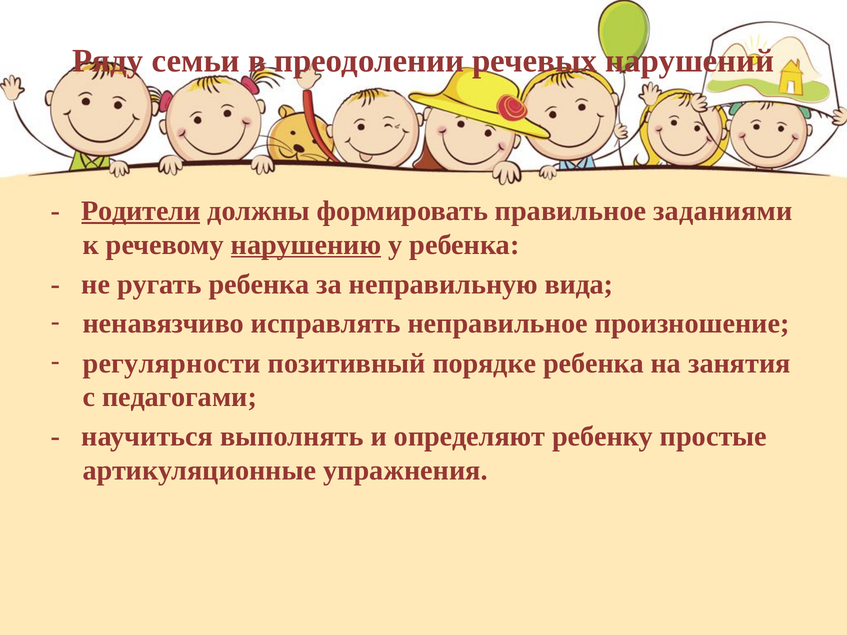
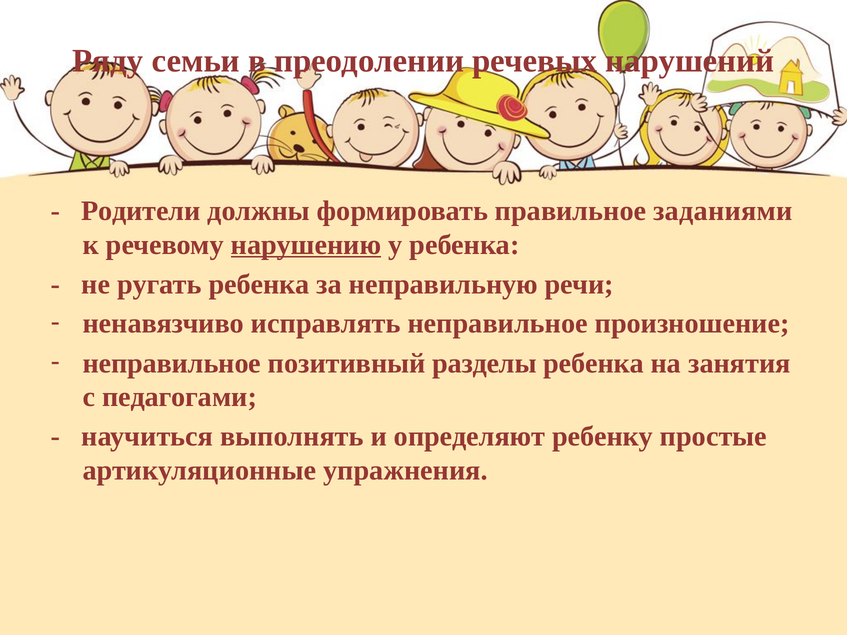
Родители underline: present -> none
вида: вида -> речи
регулярности at (172, 363): регулярности -> неправильное
порядке: порядке -> разделы
